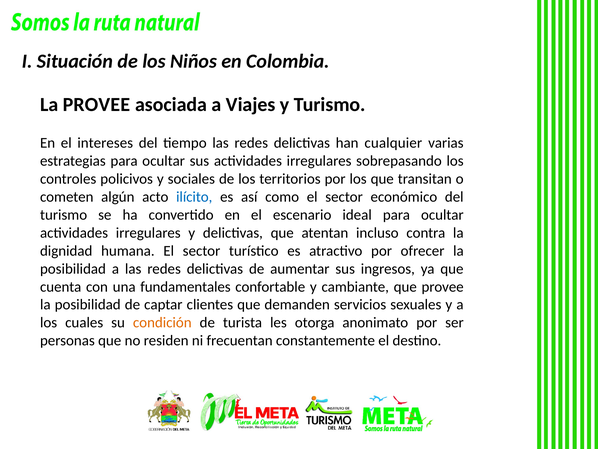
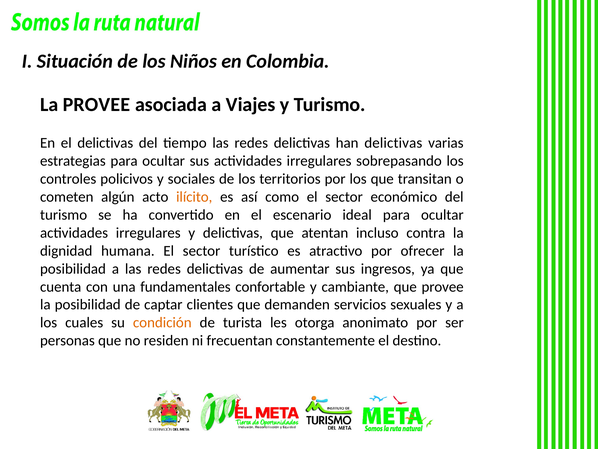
el intereses: intereses -> delictivas
han cualquier: cualquier -> delictivas
ilícito colour: blue -> orange
